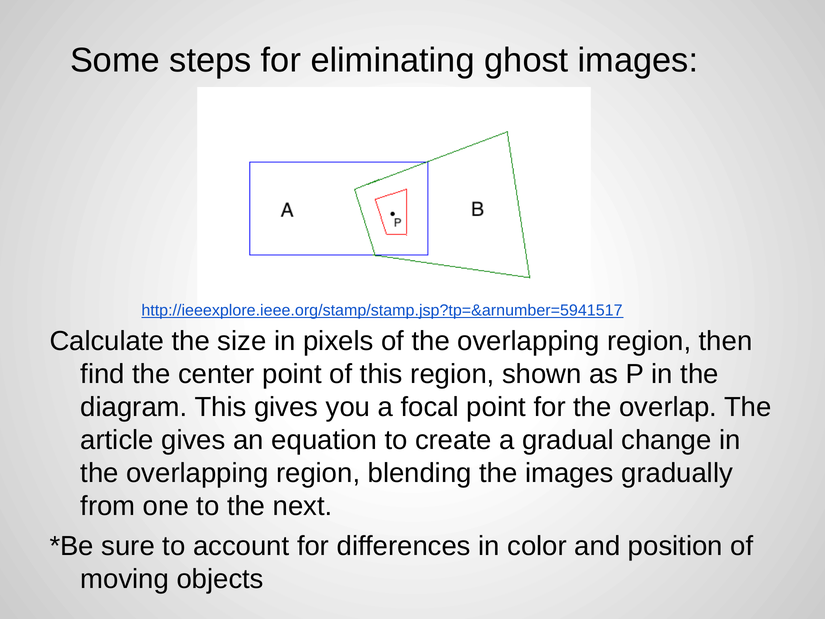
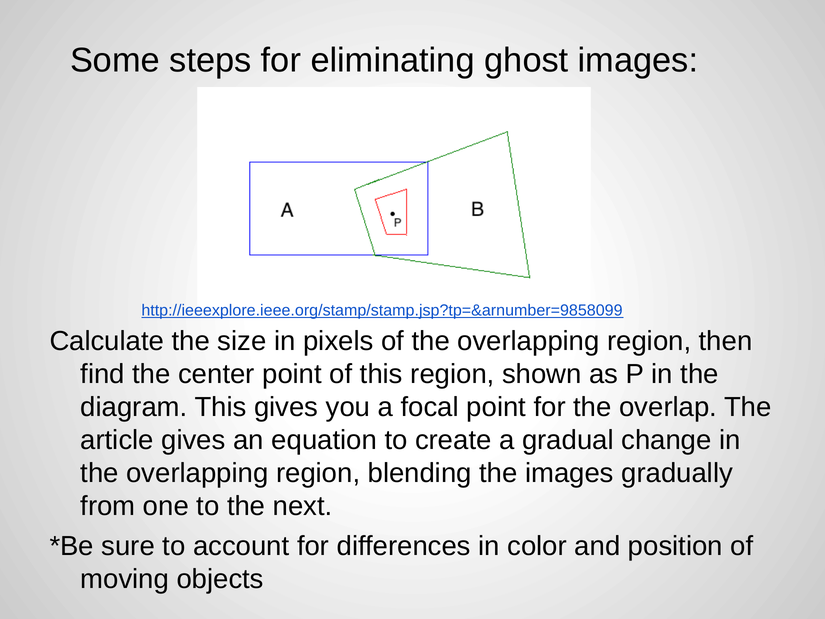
http://ieeexplore.ieee.org/stamp/stamp.jsp?tp=&arnumber=5941517: http://ieeexplore.ieee.org/stamp/stamp.jsp?tp=&arnumber=5941517 -> http://ieeexplore.ieee.org/stamp/stamp.jsp?tp=&arnumber=9858099
